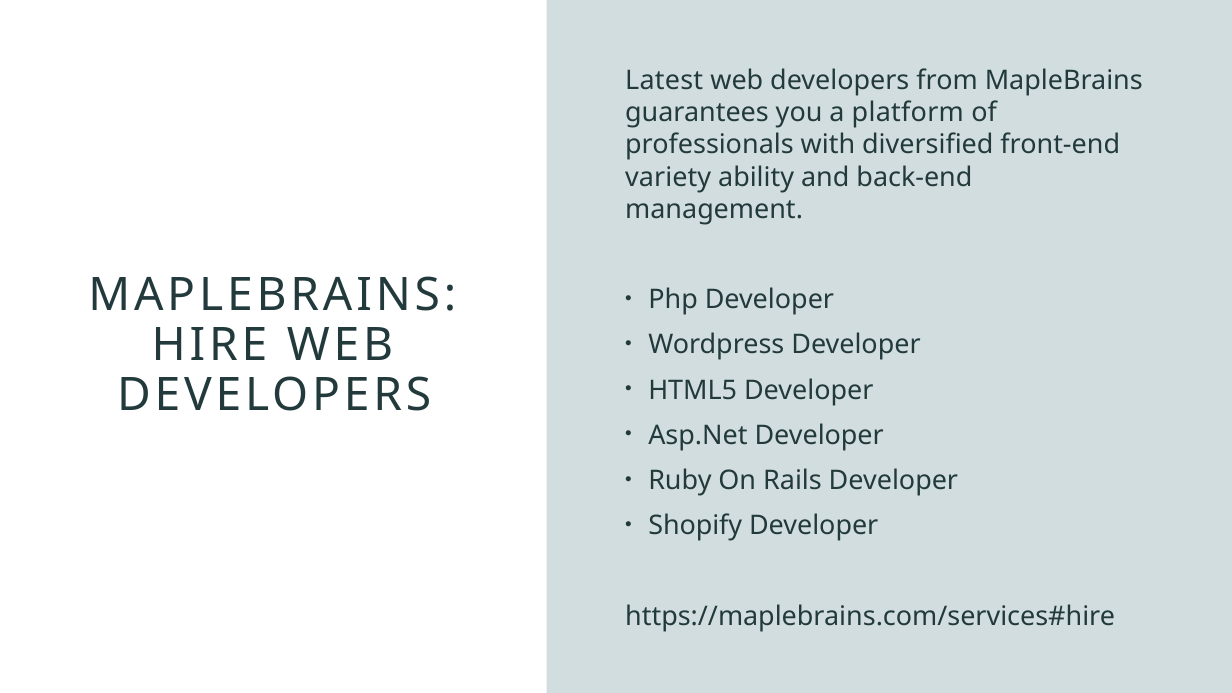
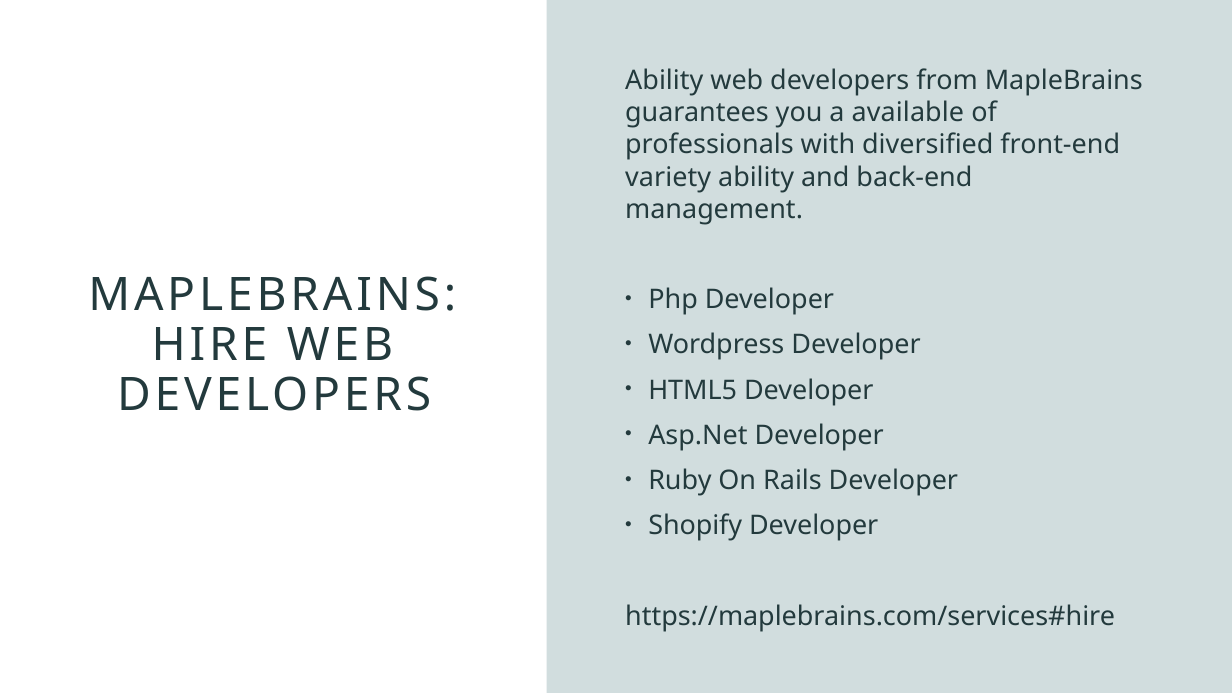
Latest at (664, 80): Latest -> Ability
platform: platform -> available
